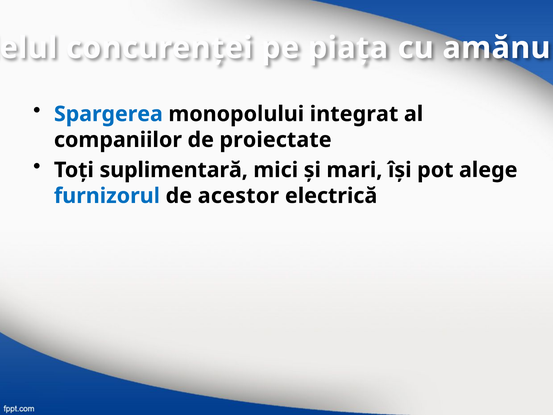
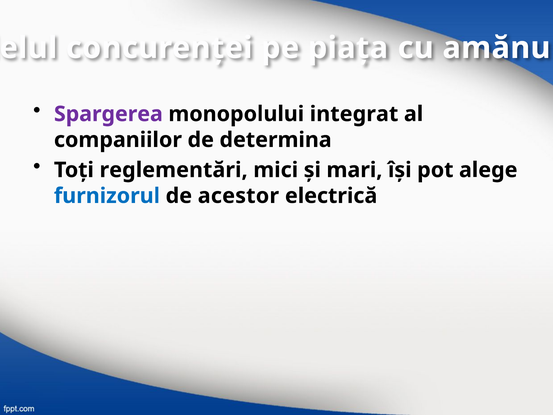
Spargerea colour: blue -> purple
proiectate: proiectate -> determina
suplimentară: suplimentară -> reglementări
